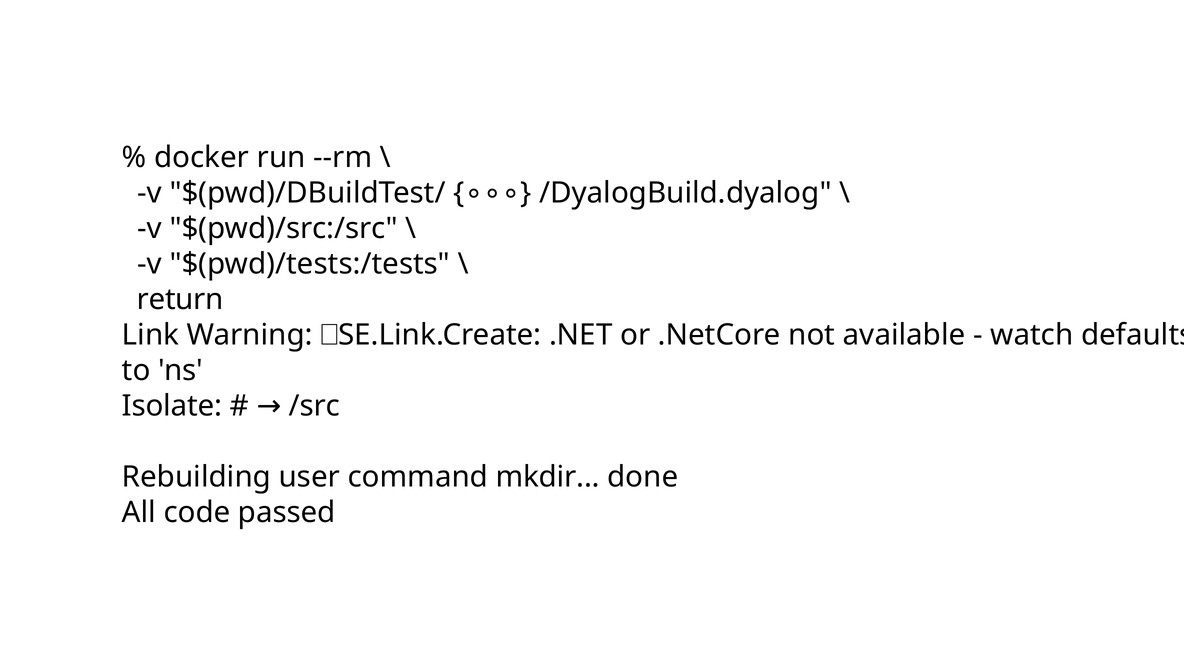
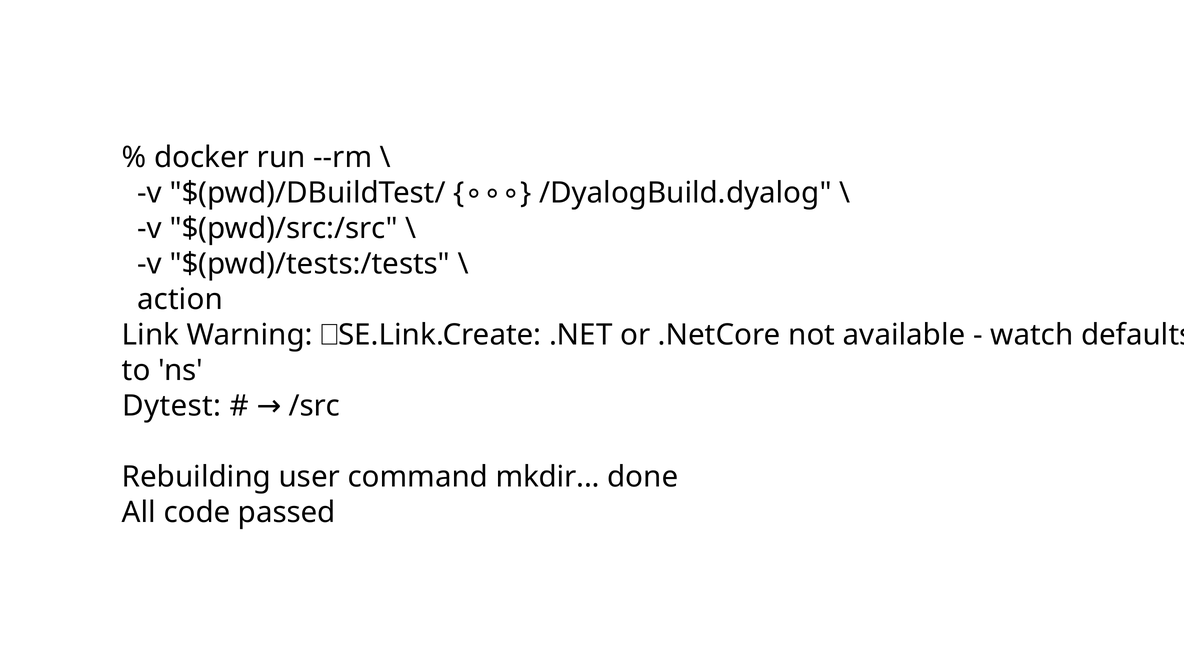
return: return -> action
Isolate: Isolate -> Dytest
